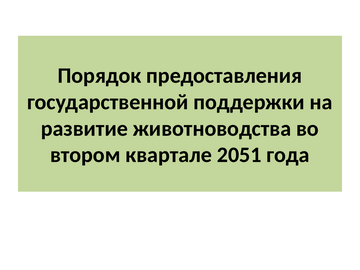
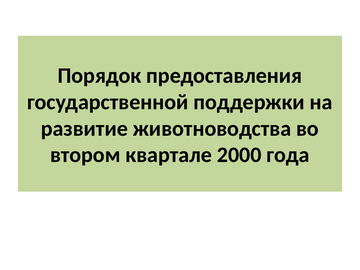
2051: 2051 -> 2000
